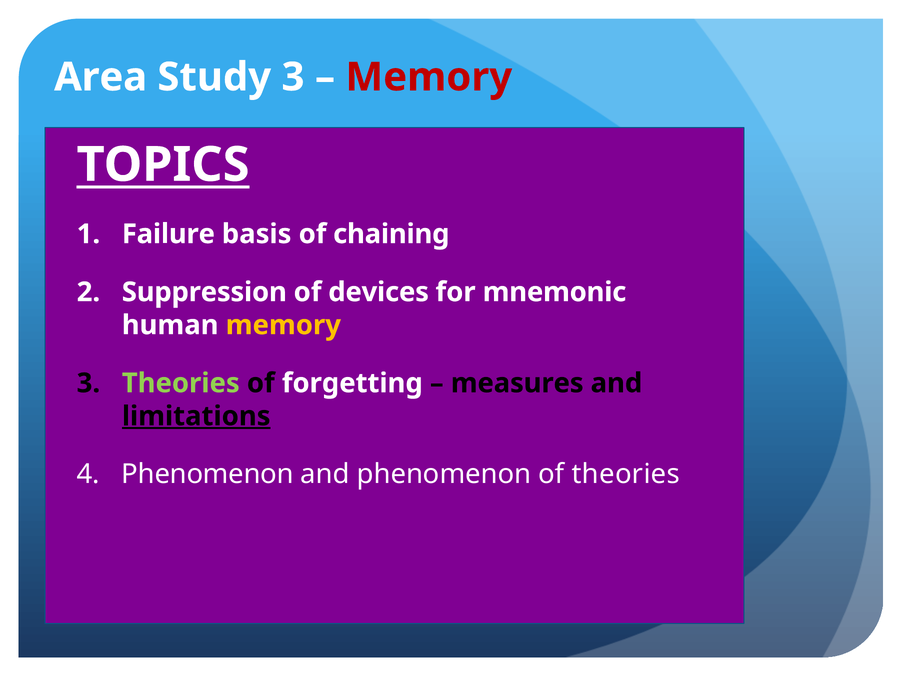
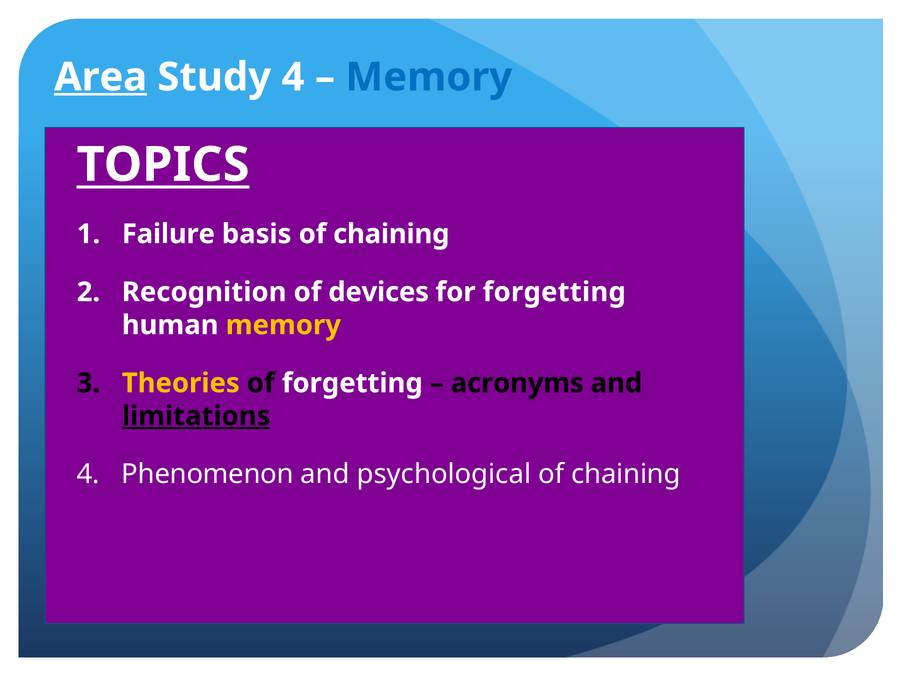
Area underline: none -> present
Study 3: 3 -> 4
Memory at (429, 77) colour: red -> blue
Suppression: Suppression -> Recognition
for mnemonic: mnemonic -> forgetting
Theories at (181, 383) colour: light green -> yellow
measures: measures -> acronyms
and phenomenon: phenomenon -> psychological
theories at (626, 475): theories -> chaining
